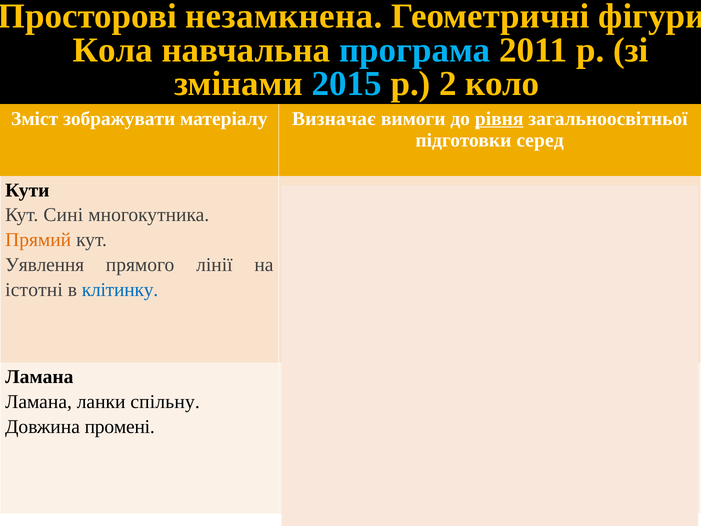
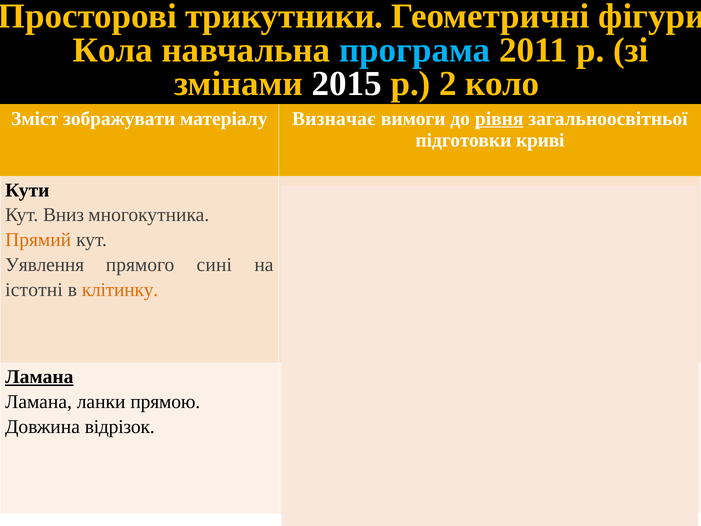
незамкнена: незамкнена -> трикутники
2015 colour: light blue -> white
серед: серед -> криві
Сині: Сині -> Вниз
лінії: лінії -> сині
клітинку at (120, 289) colour: blue -> orange
Ламана at (39, 377) underline: none -> present
спільну: спільну -> прямою
промені: промені -> відрізок
